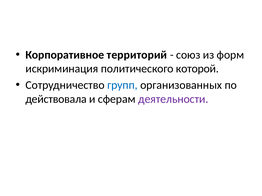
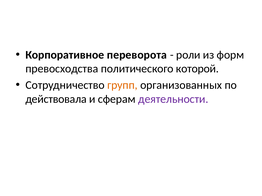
территорий: территорий -> переворота
союз: союз -> роли
искриминация: искриминация -> превосходства
групп colour: blue -> orange
